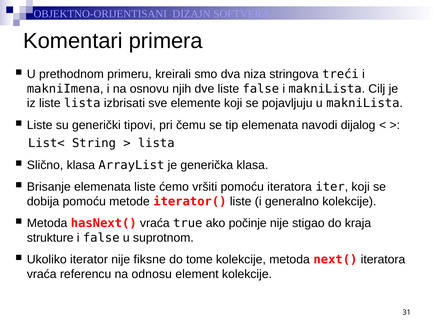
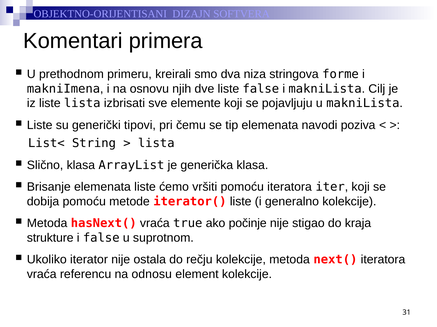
treći: treći -> forme
dijalog: dijalog -> poziva
fiksne: fiksne -> ostala
tome: tome -> rečju
